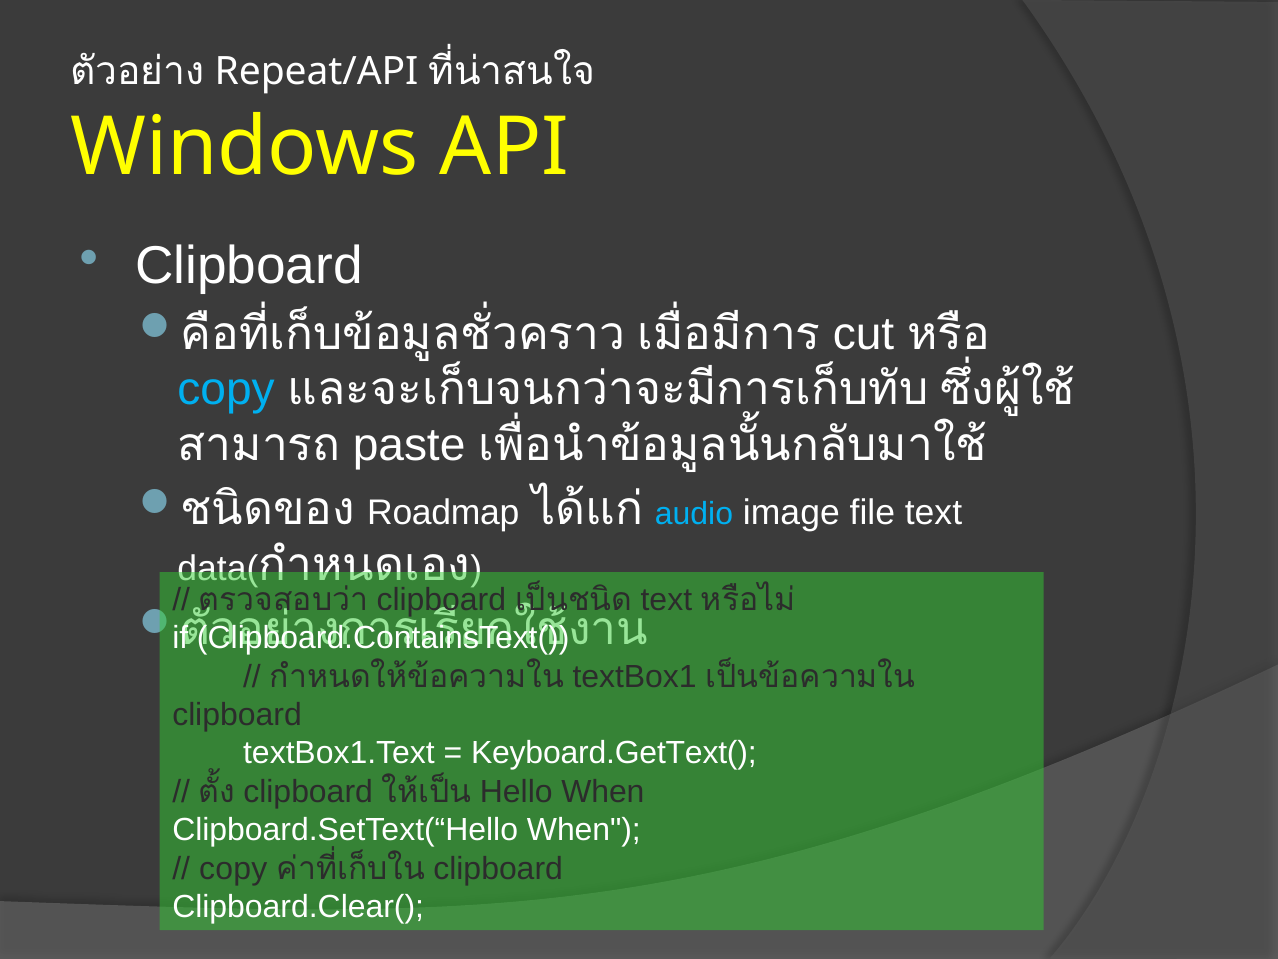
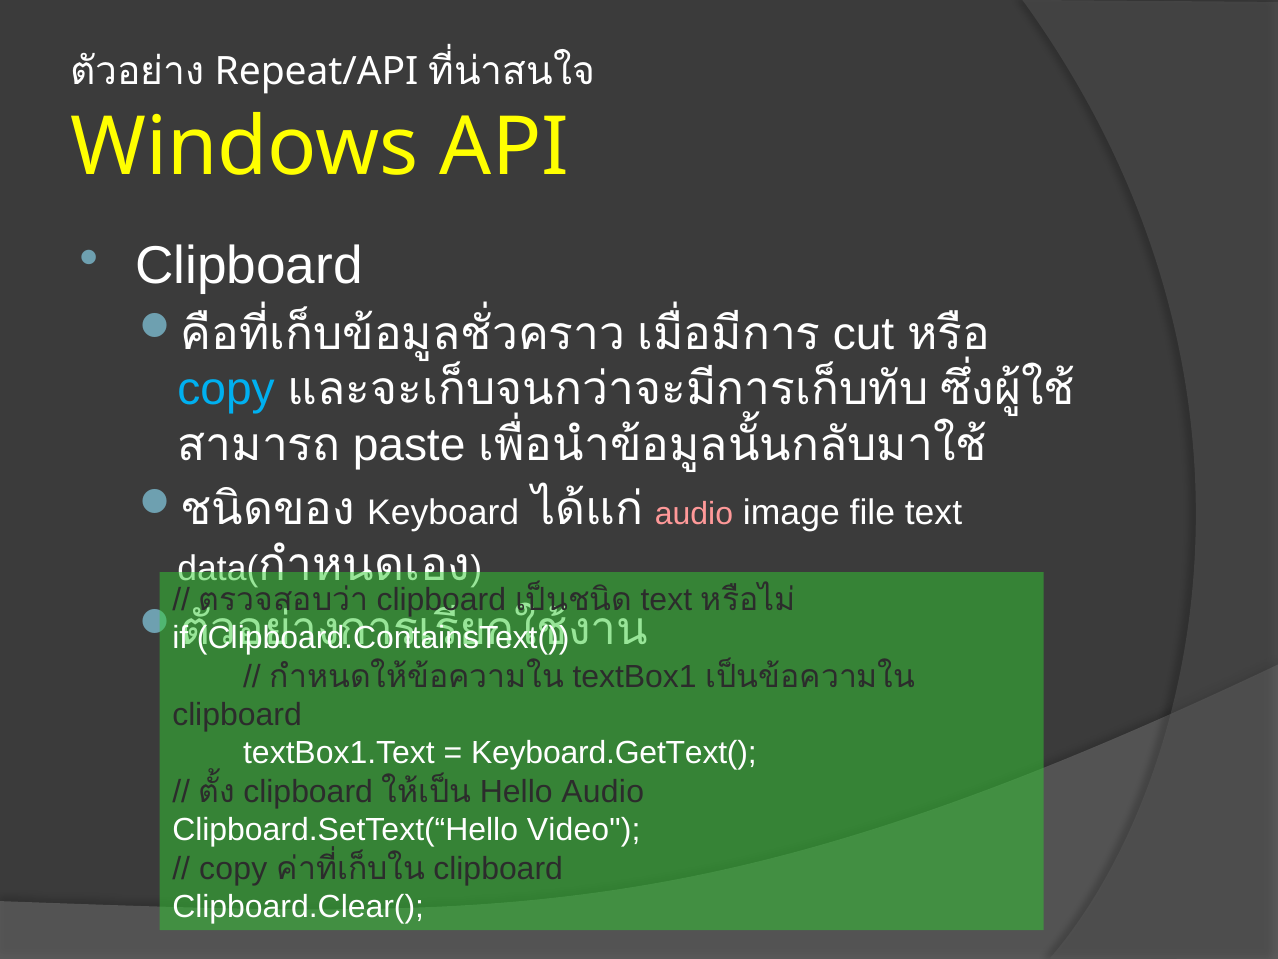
Roadmap: Roadmap -> Keyboard
audio at (694, 514) colour: light blue -> pink
Hello When: When -> Audio
Clipboard.SetText(“Hello When: When -> Video
